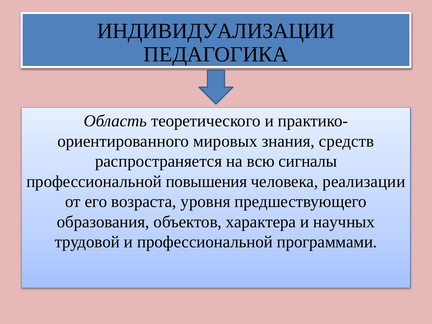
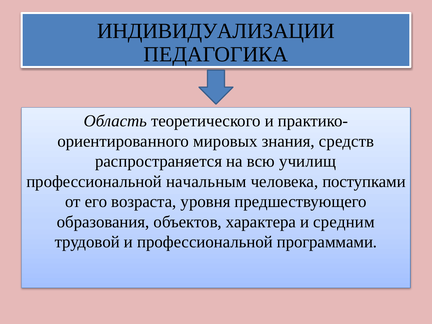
сигналы: сигналы -> училищ
повышения: повышения -> начальным
реализации: реализации -> поступками
научных: научных -> средним
